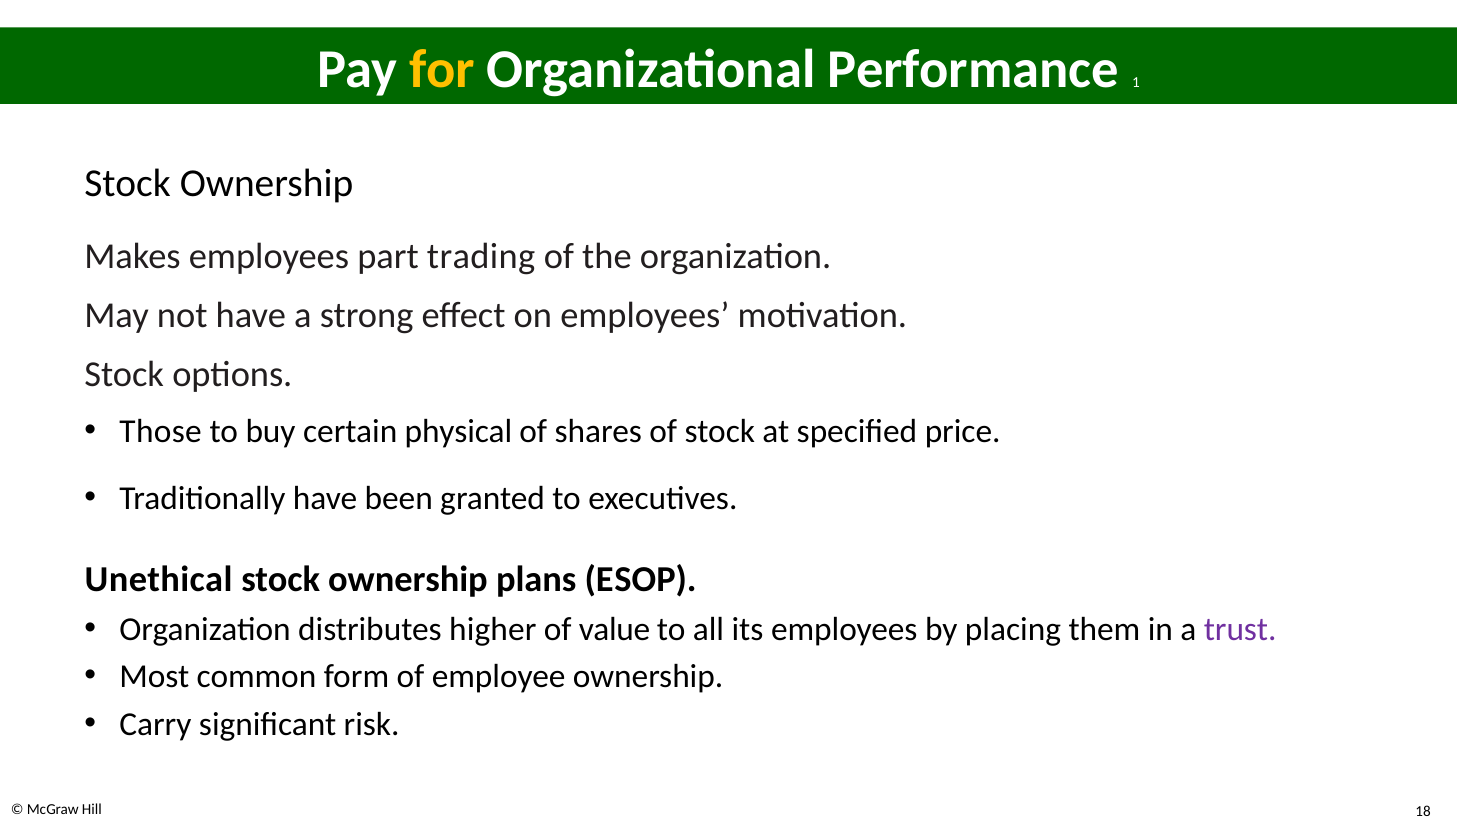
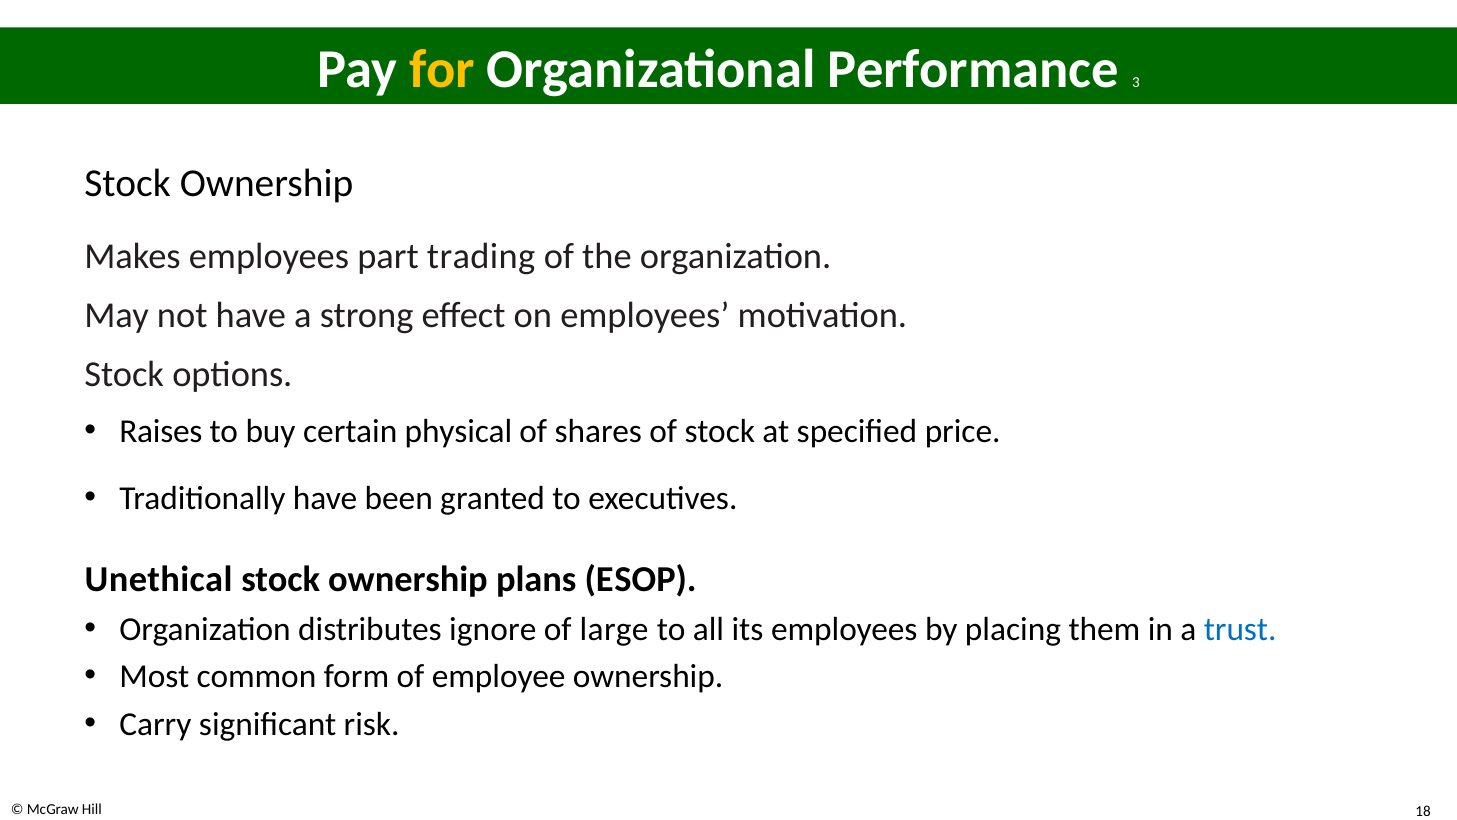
1: 1 -> 3
Those: Those -> Raises
higher: higher -> ignore
value: value -> large
trust colour: purple -> blue
